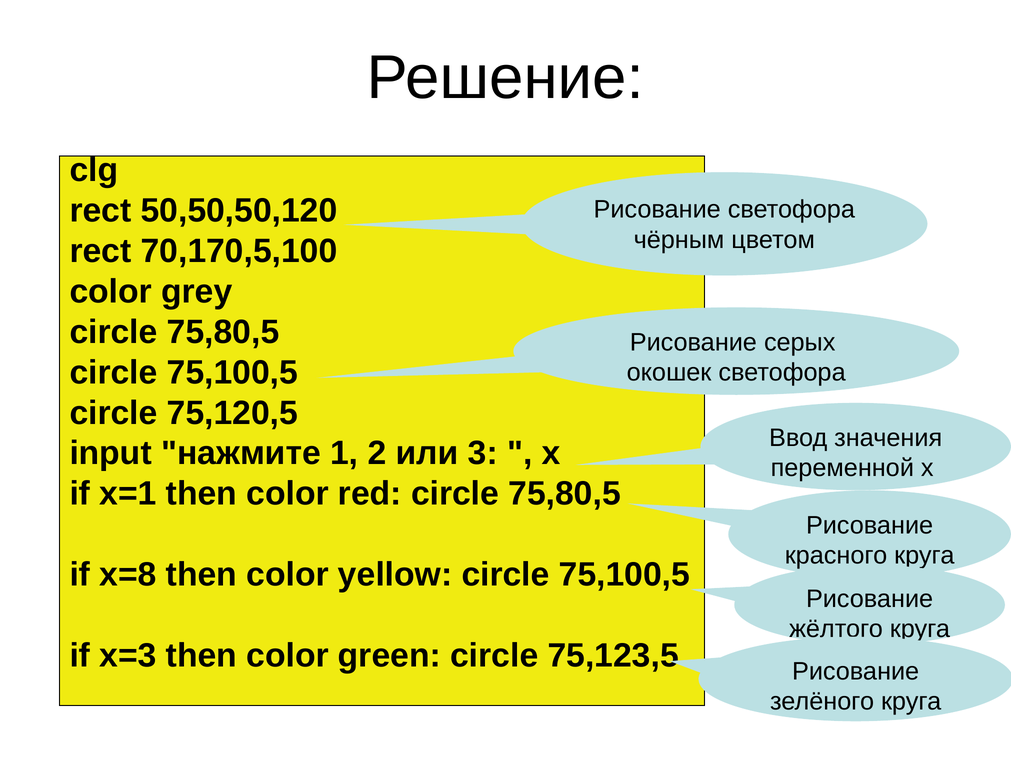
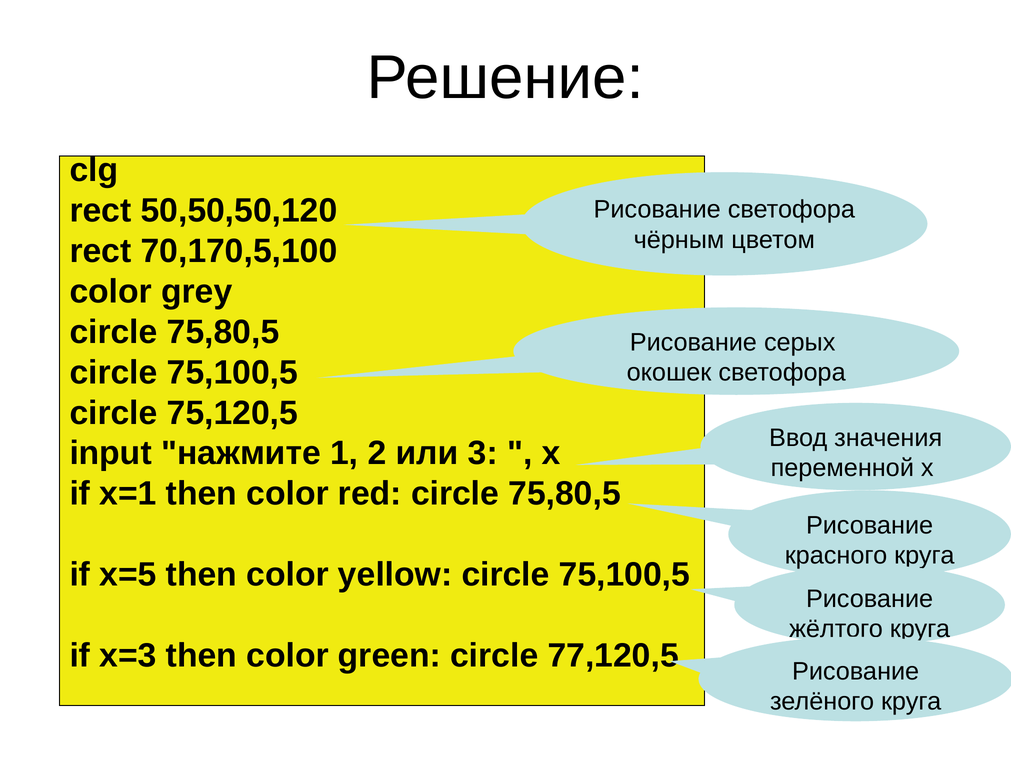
x=8: x=8 -> x=5
75,123,5: 75,123,5 -> 77,120,5
